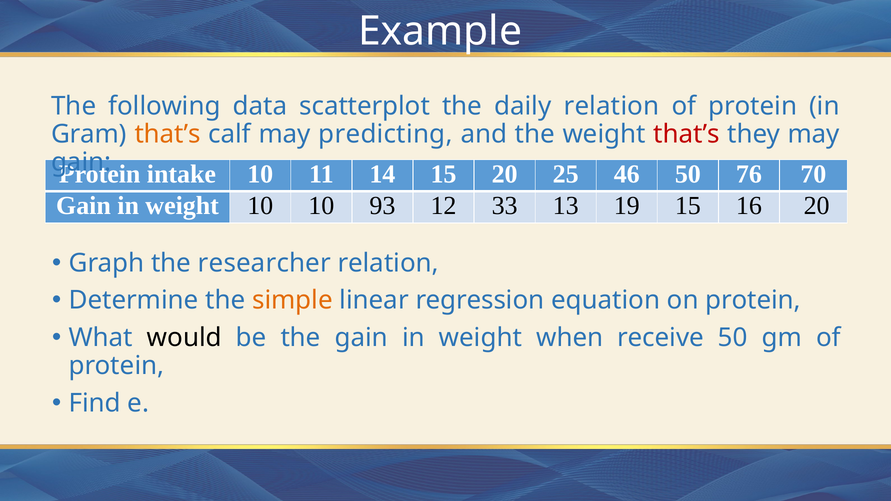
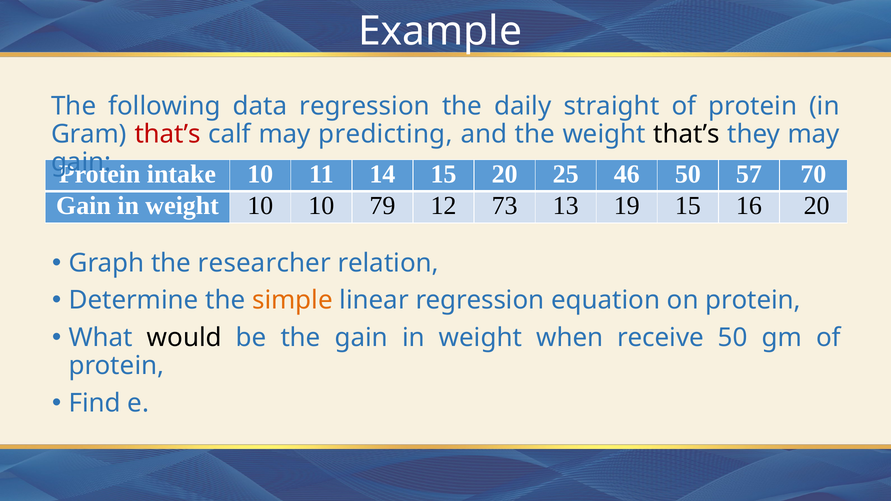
data scatterplot: scatterplot -> regression
daily relation: relation -> straight
that’s at (168, 134) colour: orange -> red
that’s at (686, 134) colour: red -> black
76: 76 -> 57
93: 93 -> 79
33: 33 -> 73
